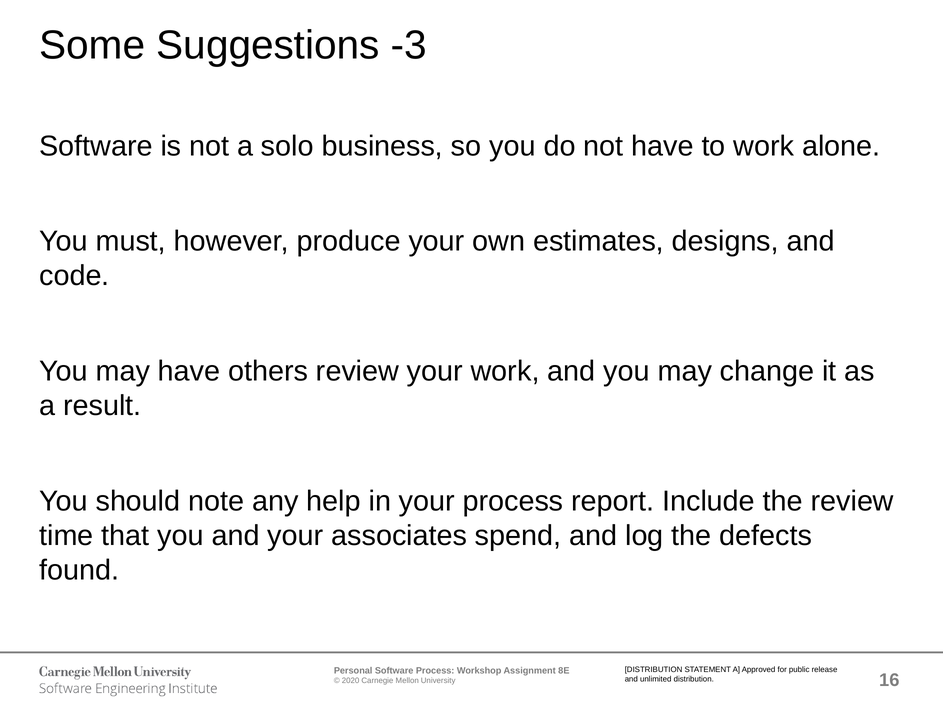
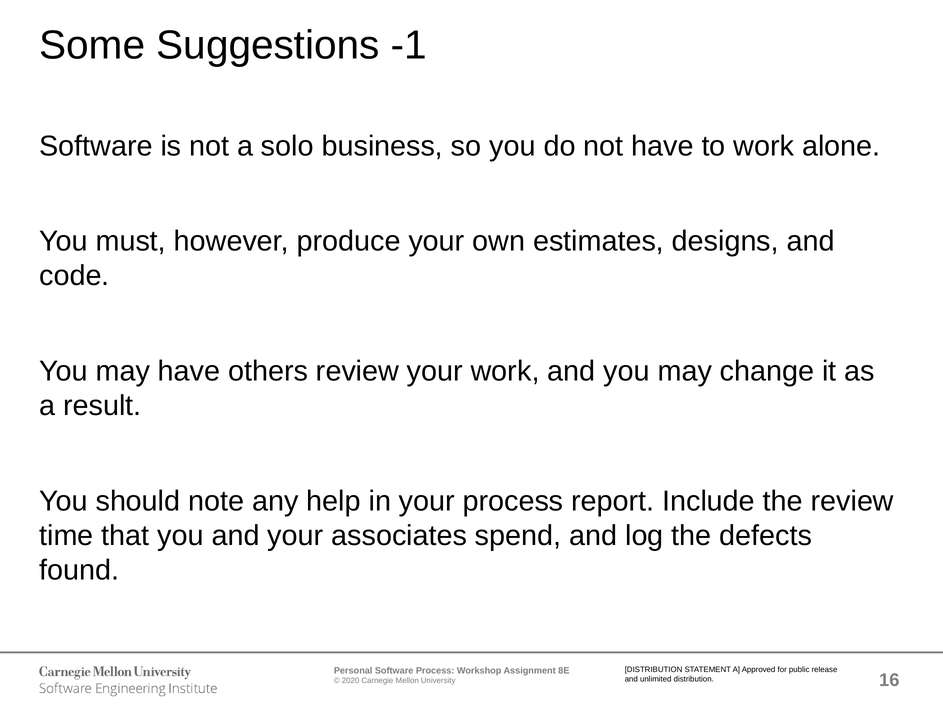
-3: -3 -> -1
